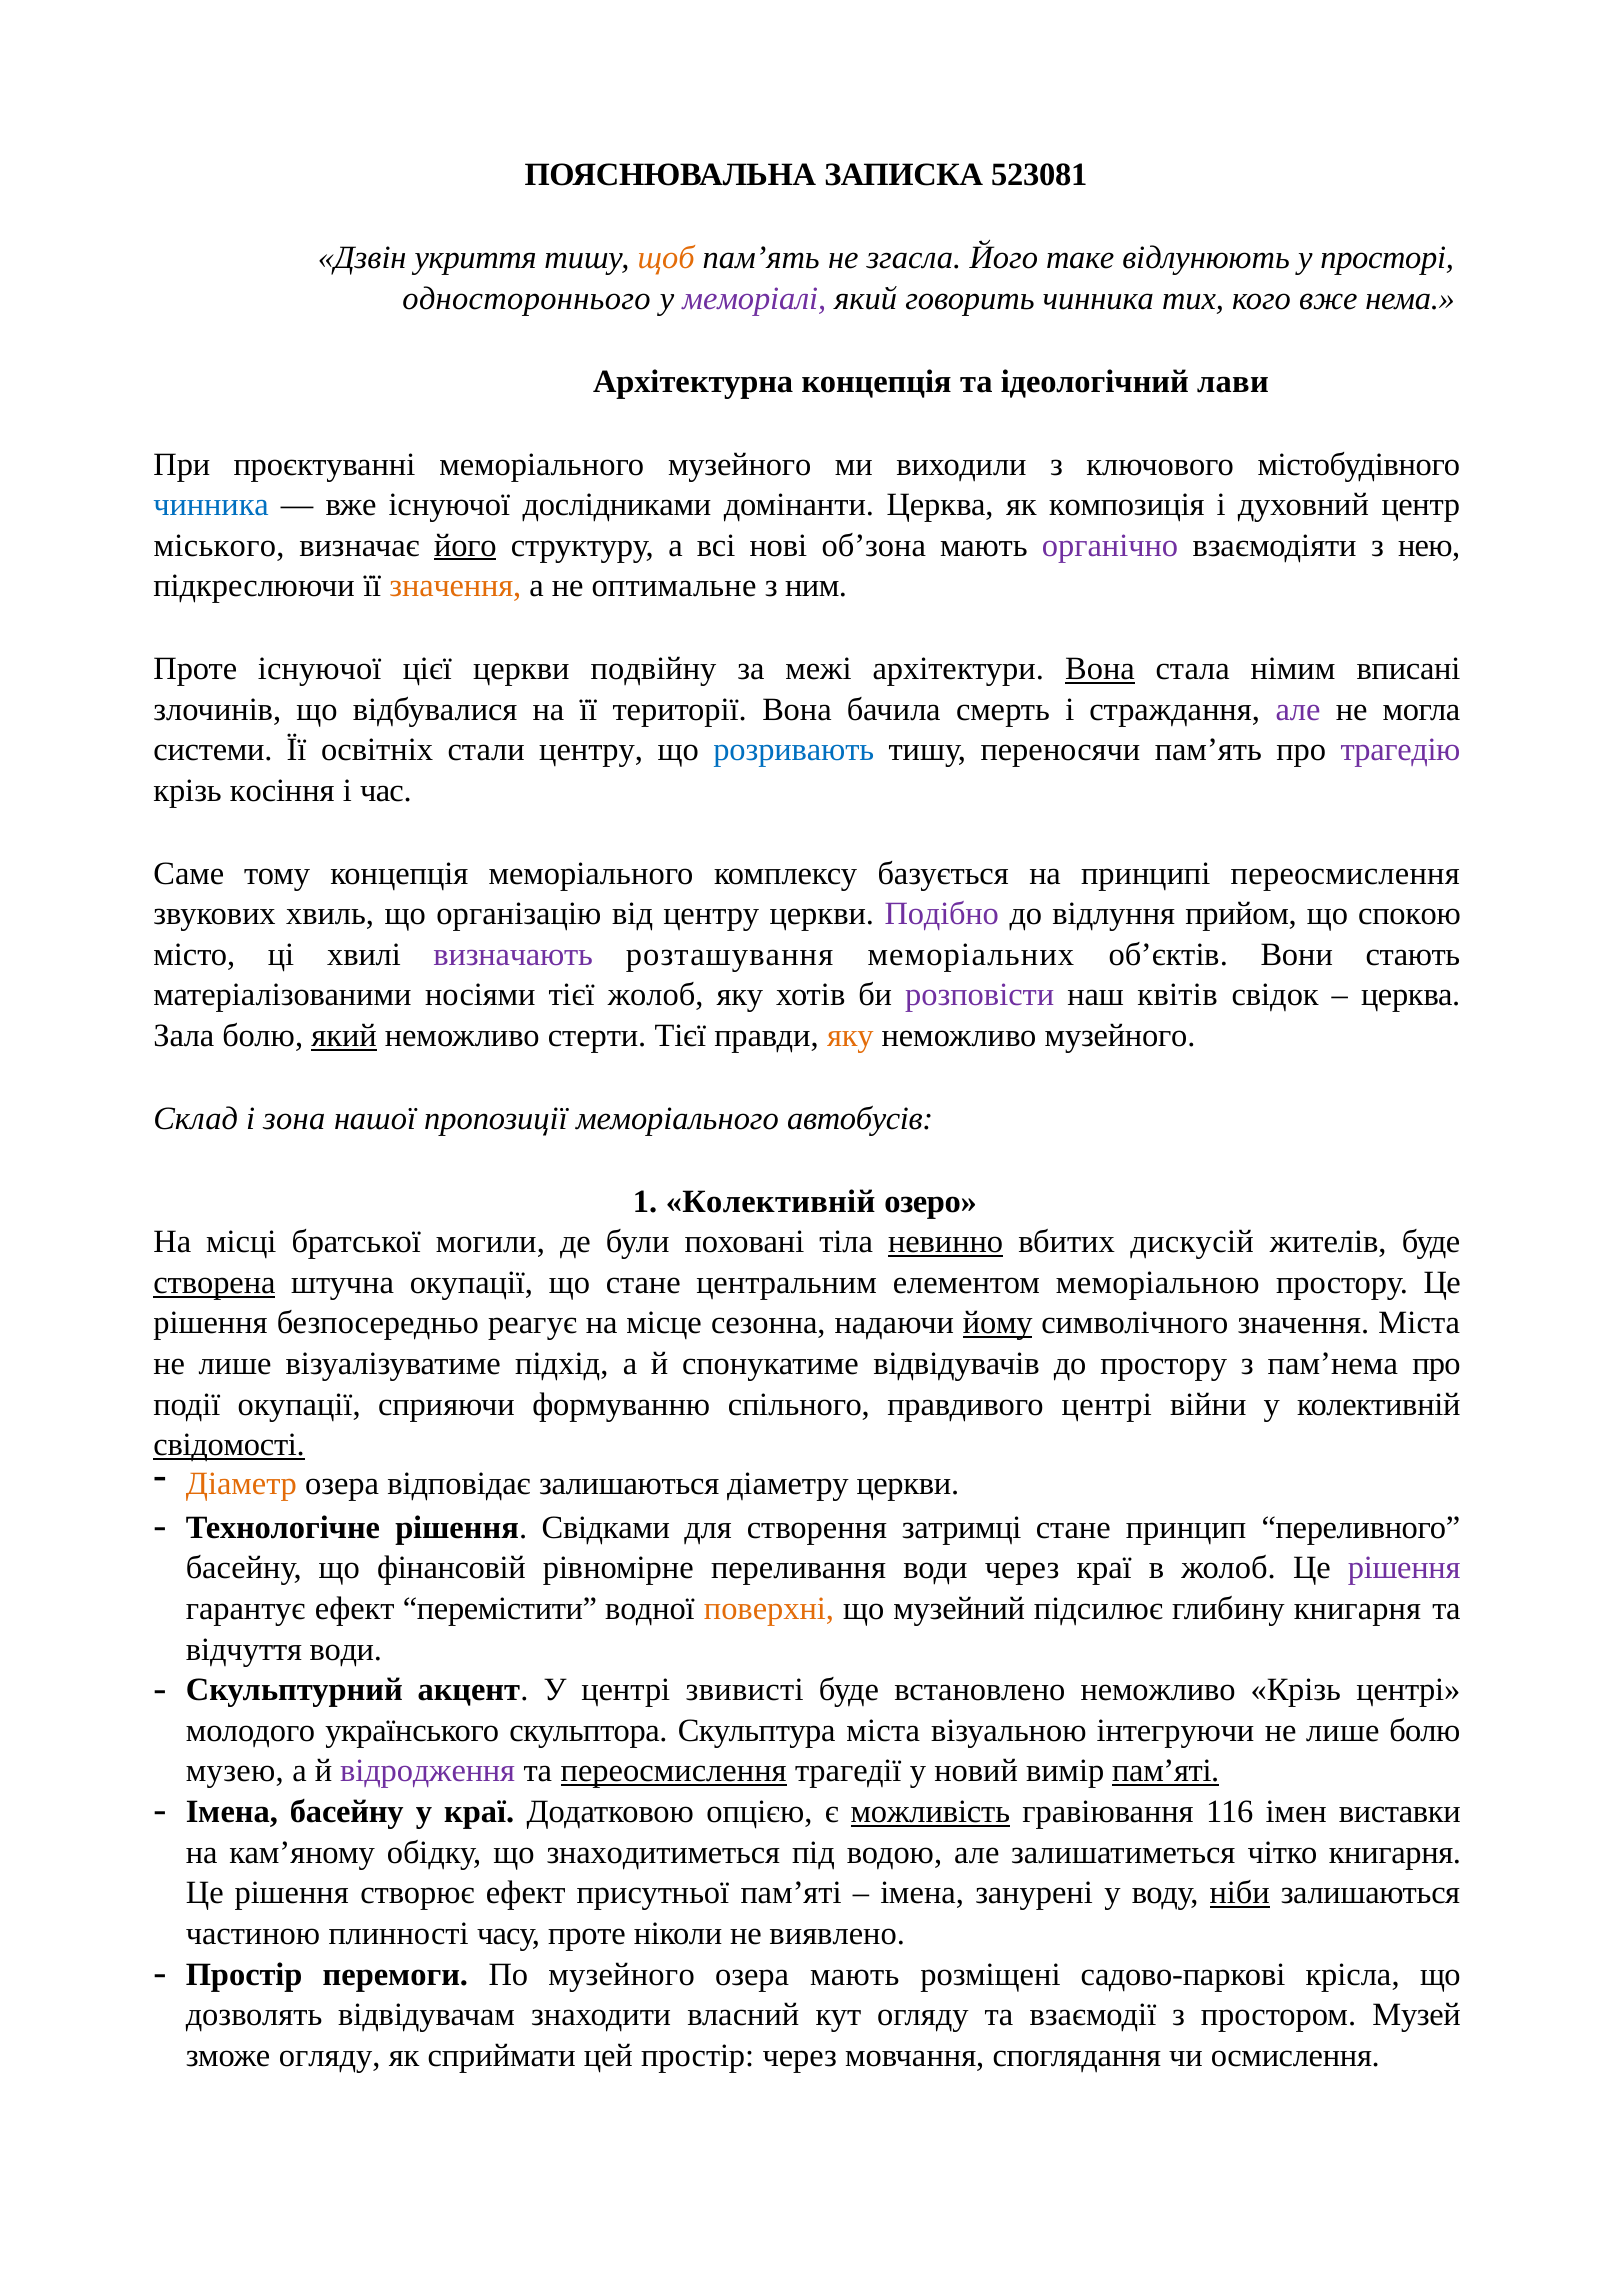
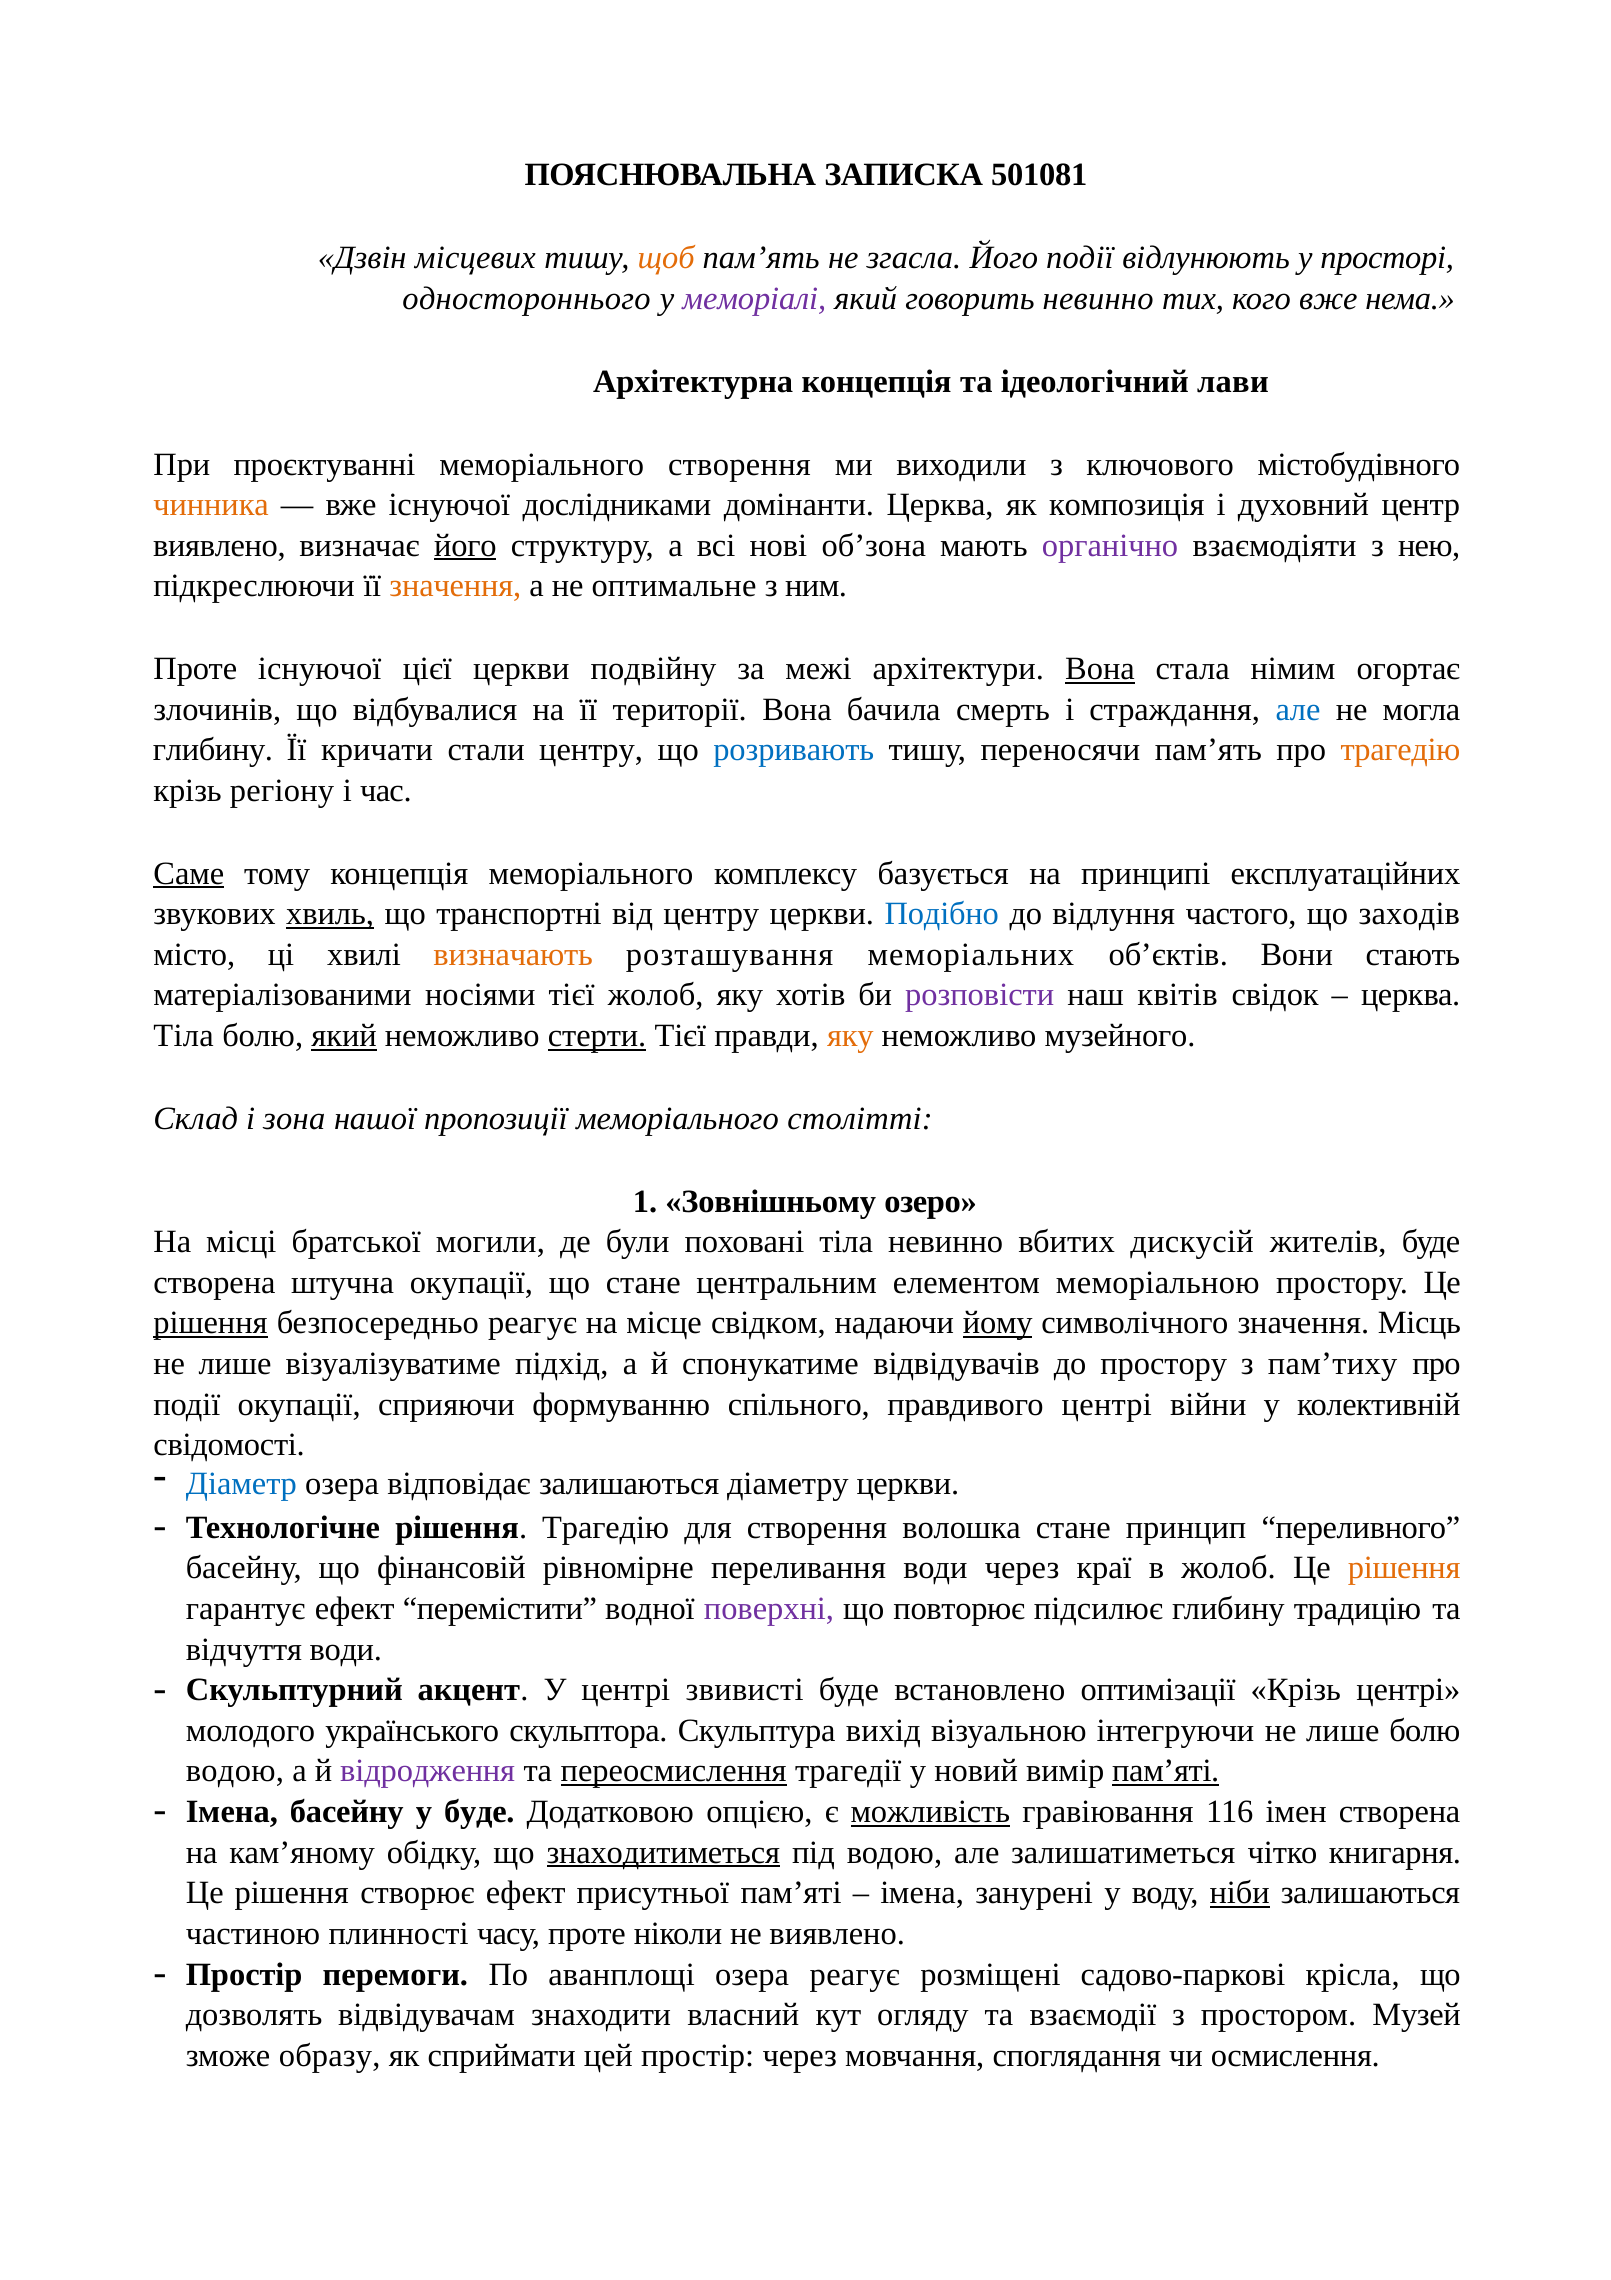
523081: 523081 -> 501081
укриття: укриття -> місцевих
Його таке: таке -> події
говорить чинника: чинника -> невинно
меморіального музейного: музейного -> створення
чинника at (211, 505) colour: blue -> orange
міського at (219, 545): міського -> виявлено
вписані: вписані -> огортає
але at (1298, 709) colour: purple -> blue
системи at (213, 750): системи -> глибину
освітніх: освітніх -> кричати
трагедію at (1401, 750) colour: purple -> orange
косіння: косіння -> регіону
Саме underline: none -> present
принципі переосмислення: переосмислення -> експлуатаційних
хвиль underline: none -> present
організацію: організацію -> транспортні
Подібно colour: purple -> blue
прийом: прийом -> частого
спокою: спокою -> заходів
визначають colour: purple -> orange
Зала at (184, 1035): Зала -> Тіла
стерти underline: none -> present
автобусів: автобусів -> столітті
1 Колективній: Колективній -> Зовнішньому
невинно at (946, 1242) underline: present -> none
створена at (214, 1283) underline: present -> none
рішення at (210, 1323) underline: none -> present
сезонна: сезонна -> свідком
значення Міста: Міста -> Місць
пам’нема: пам’нема -> пам’тиху
свідомості underline: present -> none
Діаметр colour: orange -> blue
рішення Свідками: Свідками -> Трагедію
затримці: затримці -> волошка
рішення at (1404, 1568) colour: purple -> orange
поверхні colour: orange -> purple
музейний: музейний -> повторює
глибину книгарня: книгарня -> традицію
встановлено неможливо: неможливо -> оптимізації
Скульптура міста: міста -> вихід
музею at (235, 1771): музею -> водою
у краї: краї -> буде
імен виставки: виставки -> створена
знаходитиметься underline: none -> present
По музейного: музейного -> аванплощі
озера мають: мають -> реагує
зможе огляду: огляду -> образу
